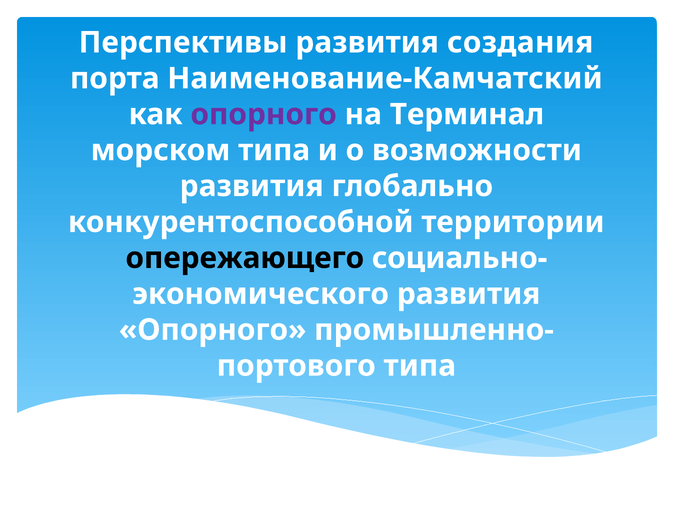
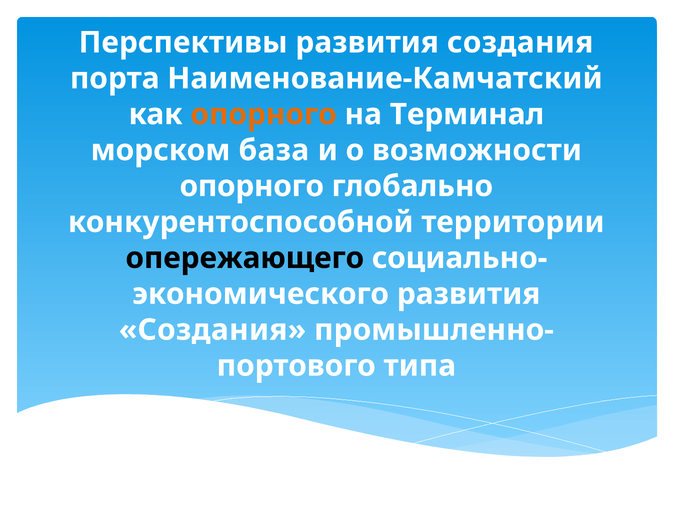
опорного at (264, 114) colour: purple -> orange
морском типа: типа -> база
развития at (252, 186): развития -> опорного
Опорного at (213, 330): Опорного -> Создания
